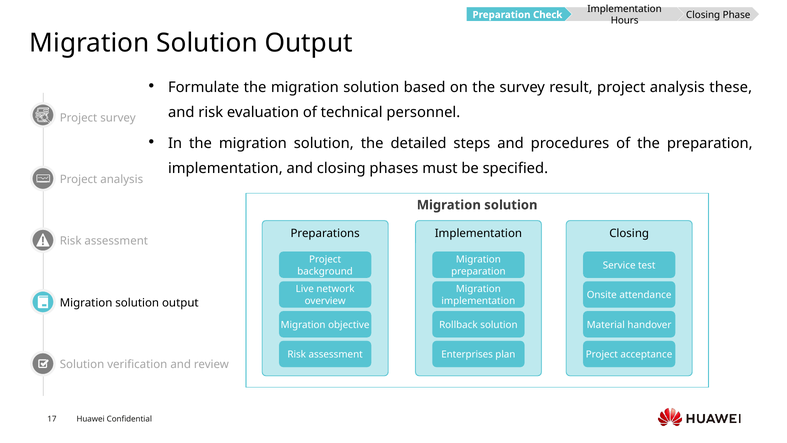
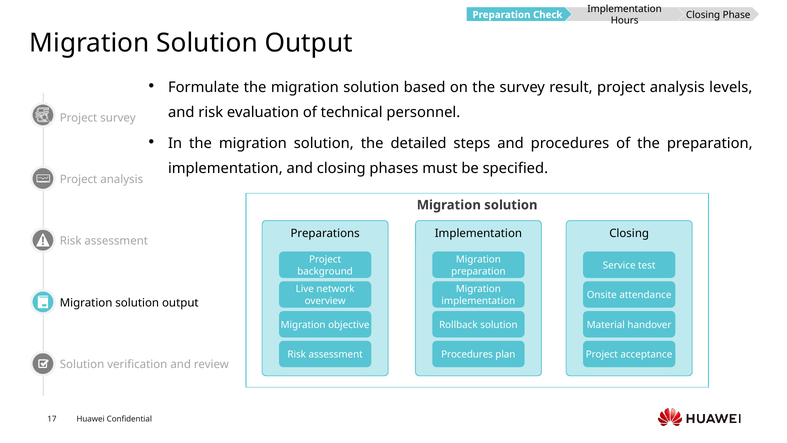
these: these -> levels
Enterprises at (467, 354): Enterprises -> Procedures
